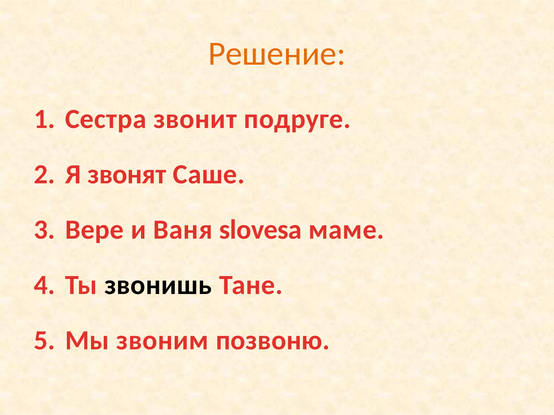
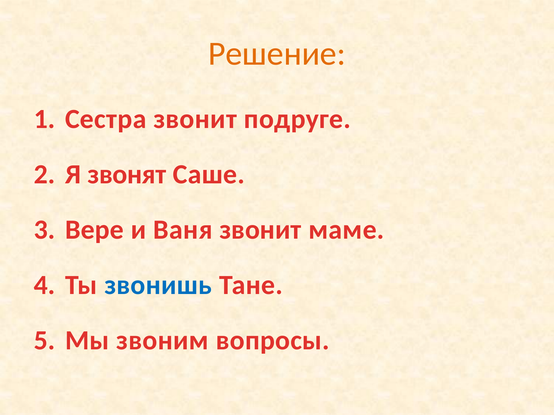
Ваня slovesa: slovesa -> звонит
звонишь colour: black -> blue
позвоню: позвоню -> вопросы
